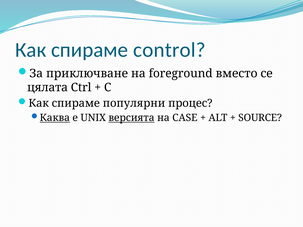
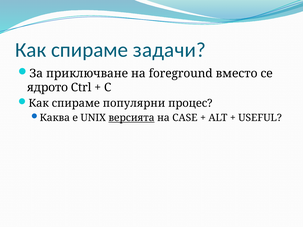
control: control -> задачи
цялата: цялата -> ядрото
Каква underline: present -> none
SOURCE: SOURCE -> USEFUL
